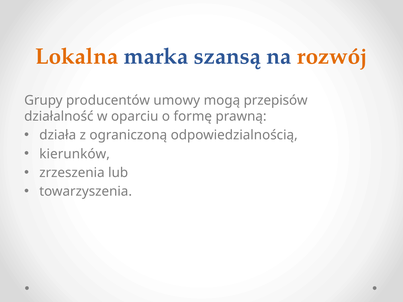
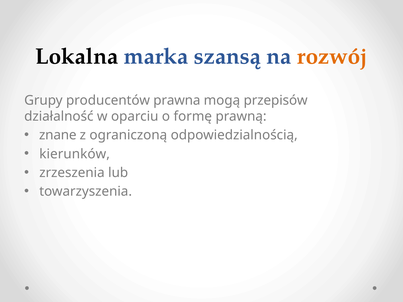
Lokalna colour: orange -> black
umowy: umowy -> prawna
działa: działa -> znane
